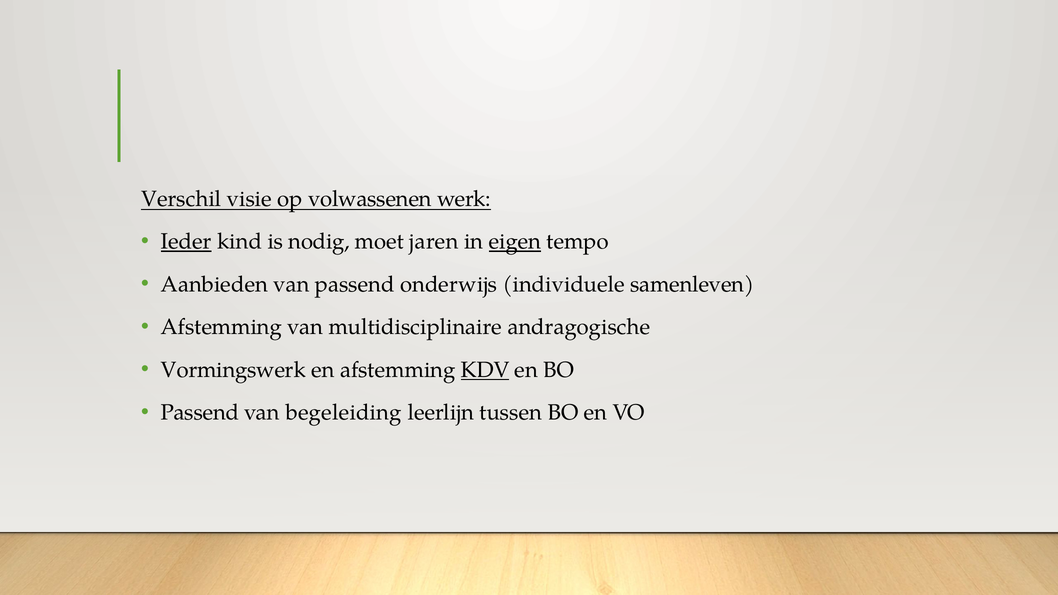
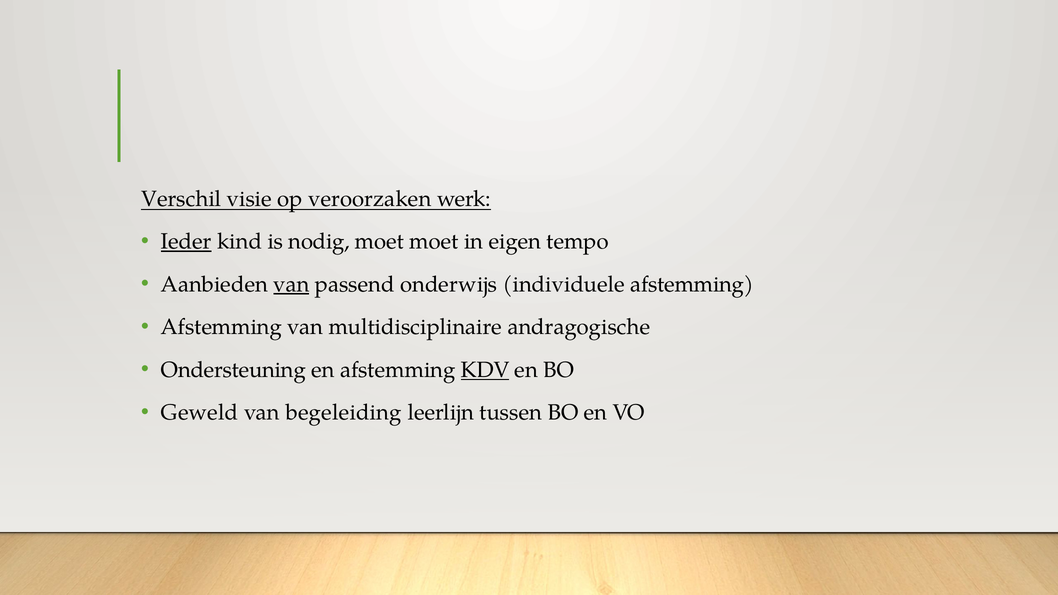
volwassenen: volwassenen -> veroorzaken
moet jaren: jaren -> moet
eigen underline: present -> none
van at (291, 284) underline: none -> present
individuele samenleven: samenleven -> afstemming
Vormingswerk: Vormingswerk -> Ondersteuning
Passend at (200, 413): Passend -> Geweld
